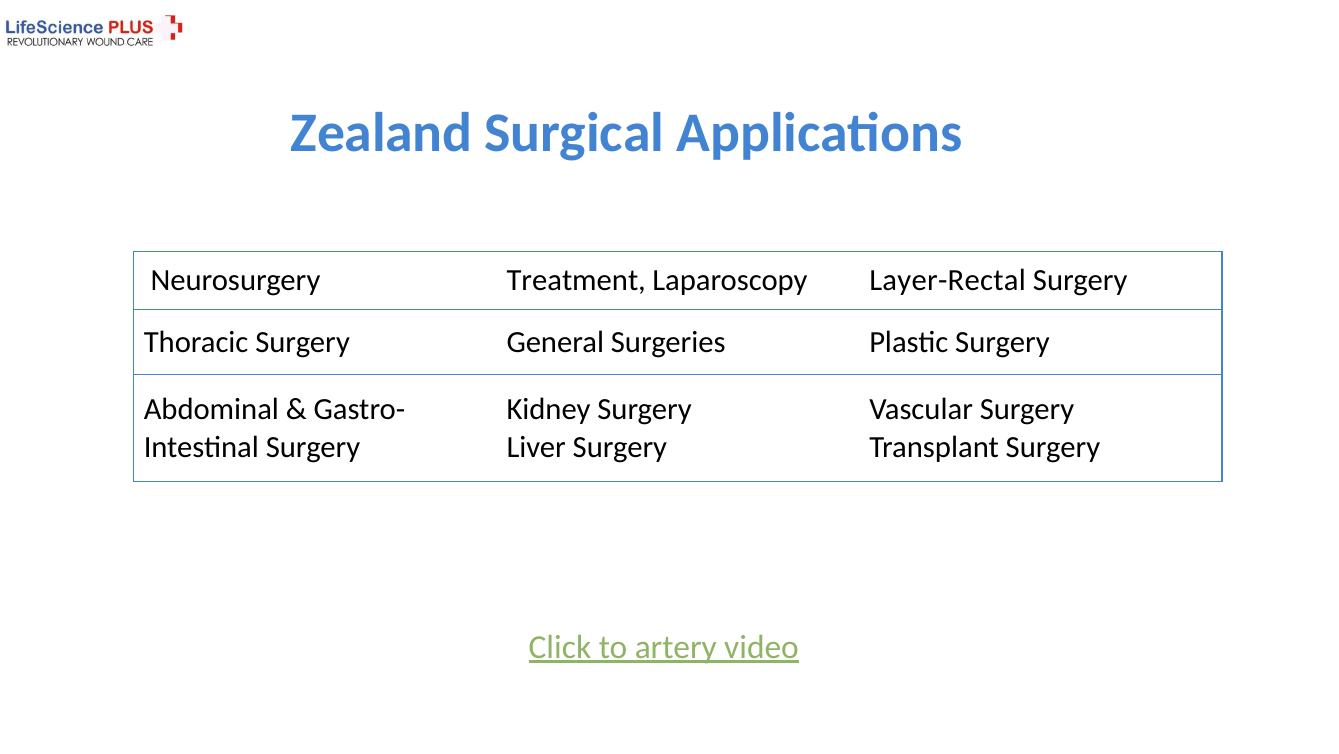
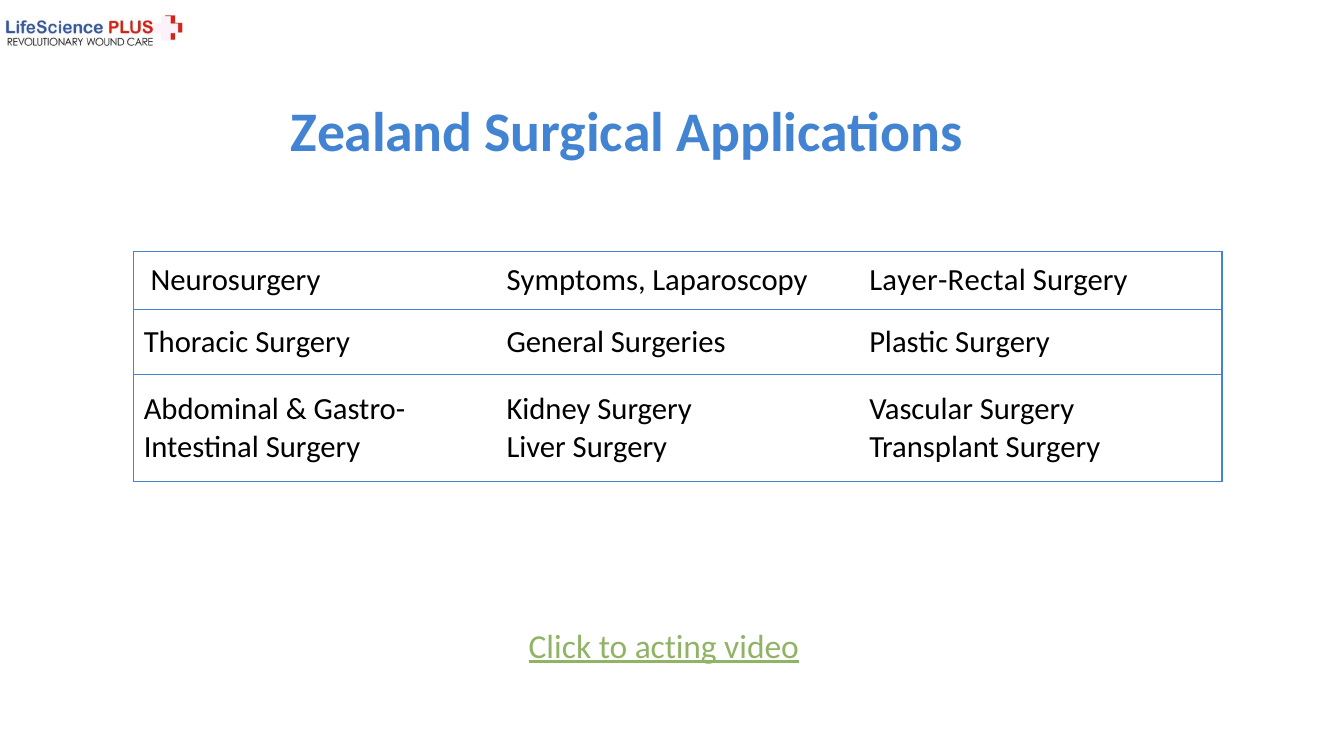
Neurosurgery Treatment: Treatment -> Symptoms
artery: artery -> acting
